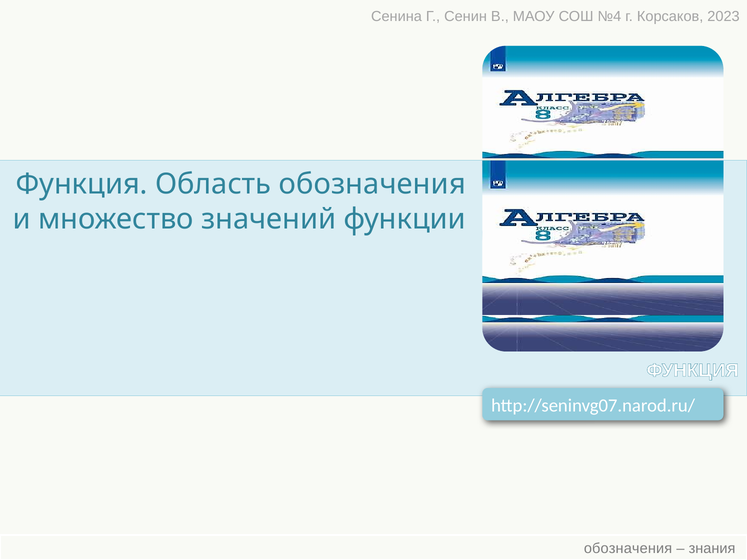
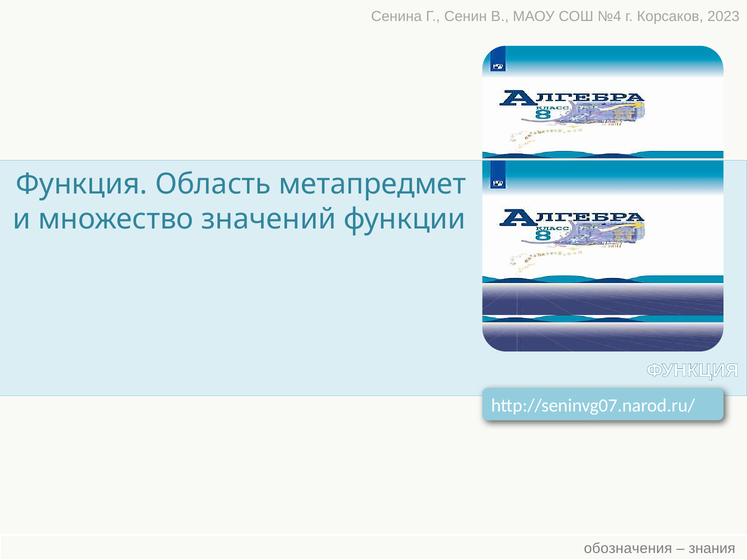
Область обозначения: обозначения -> метапредмет
